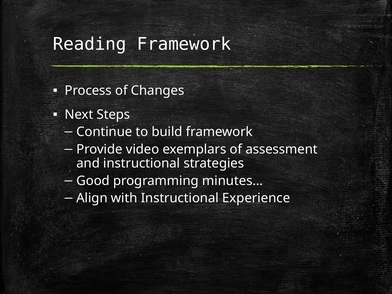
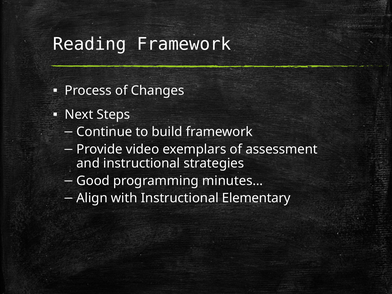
Experience: Experience -> Elementary
